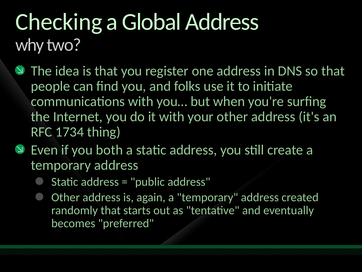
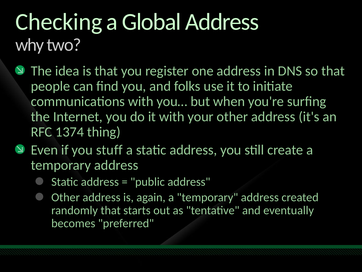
1734: 1734 -> 1374
both: both -> stuff
